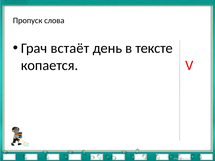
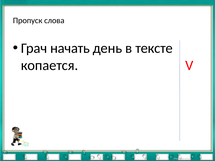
встаёт: встаёт -> начать
